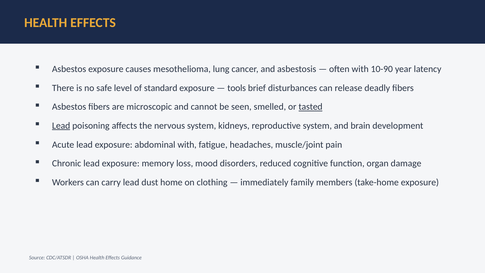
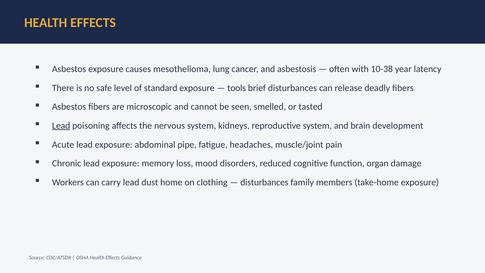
10-90: 10-90 -> 10-38
tasted underline: present -> none
abdominal with: with -> pipe
immediately at (264, 182): immediately -> disturbances
